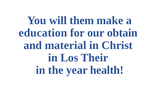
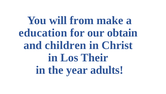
them: them -> from
material: material -> children
health: health -> adults
